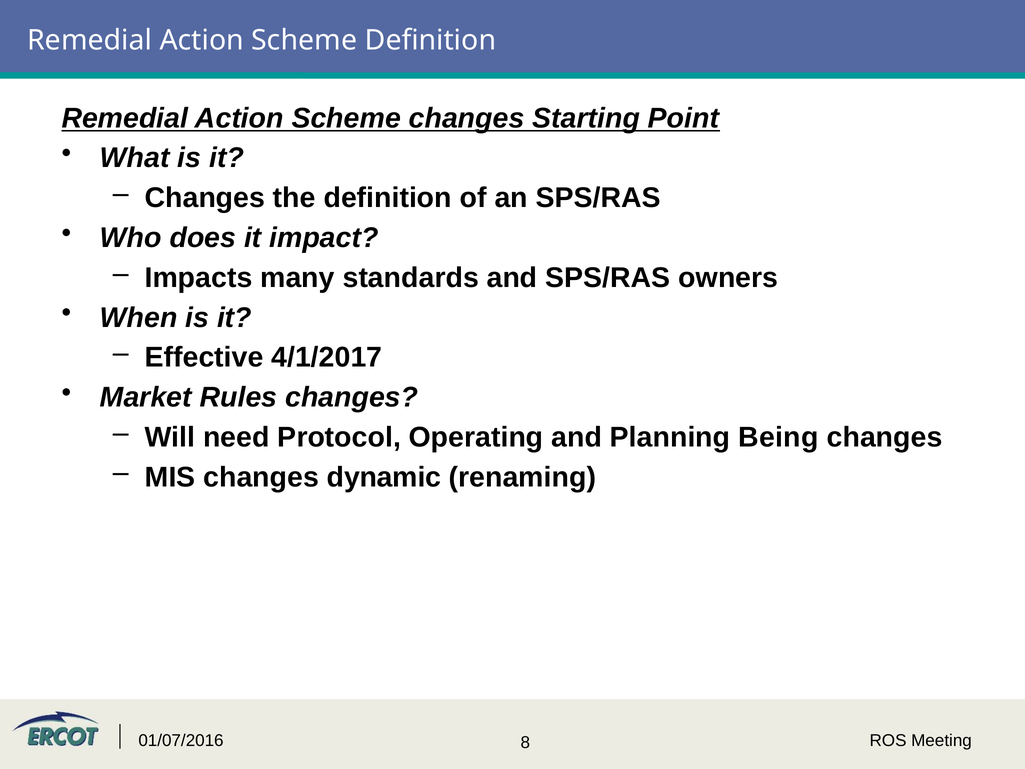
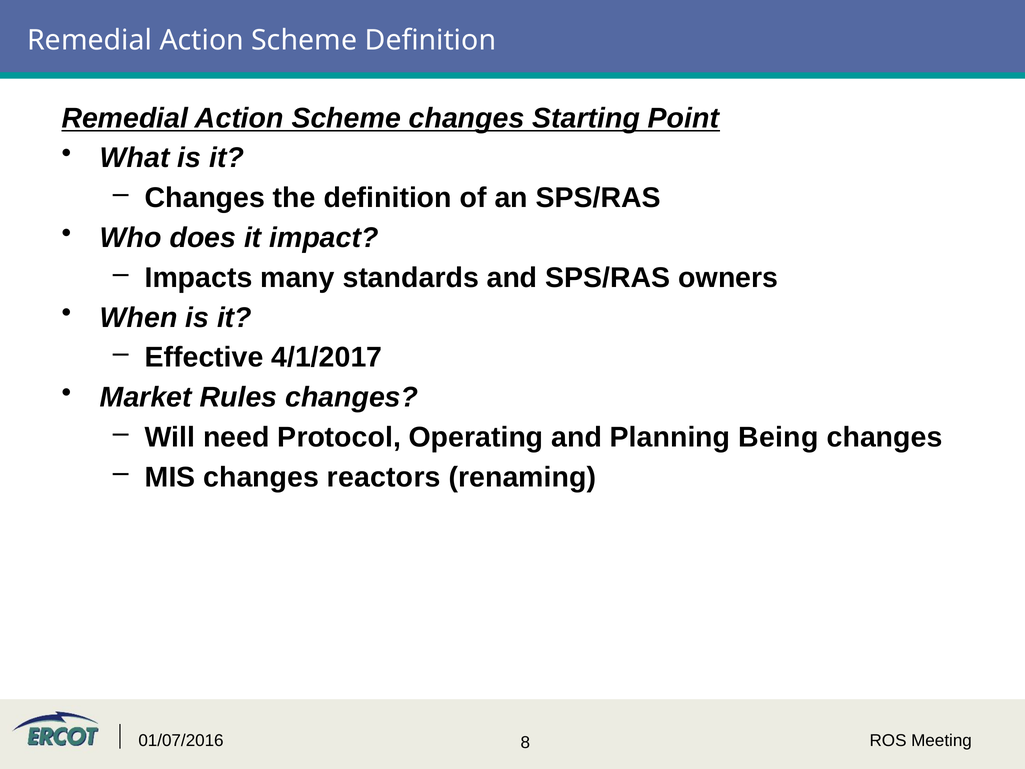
dynamic: dynamic -> reactors
